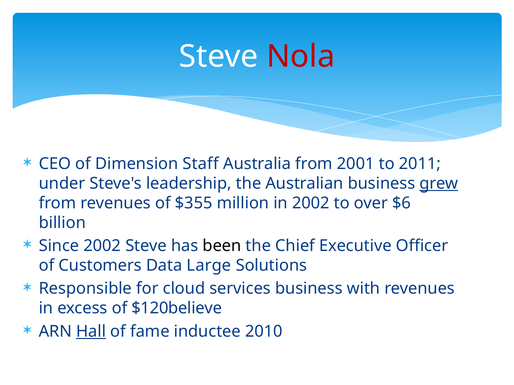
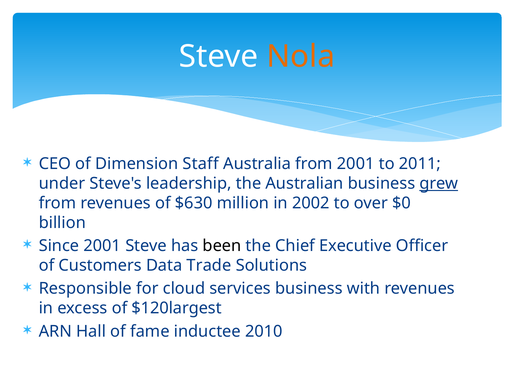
Nola colour: red -> orange
$355: $355 -> $630
$6: $6 -> $0
Since 2002: 2002 -> 2001
Large: Large -> Trade
$120believe: $120believe -> $120largest
Hall underline: present -> none
